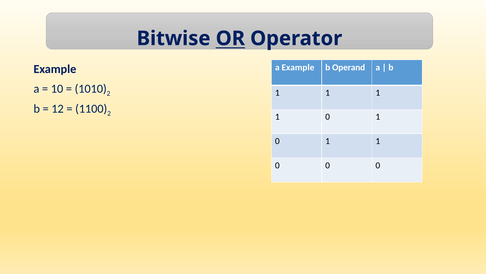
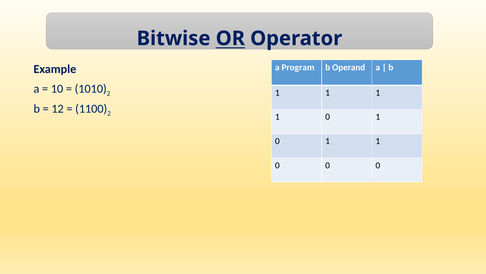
a Example: Example -> Program
